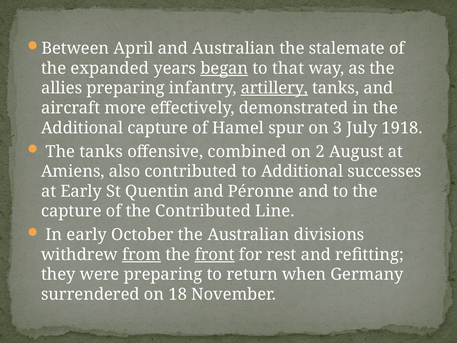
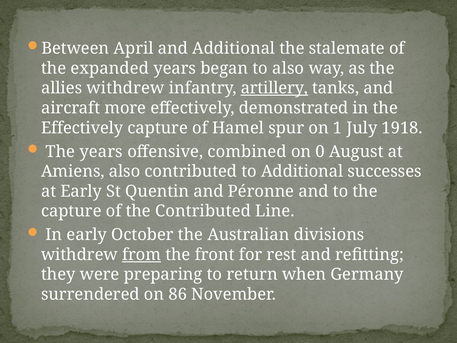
and Australian: Australian -> Additional
began underline: present -> none
to that: that -> also
allies preparing: preparing -> withdrew
Additional at (82, 128): Additional -> Effectively
3: 3 -> 1
The tanks: tanks -> years
2: 2 -> 0
front underline: present -> none
18: 18 -> 86
